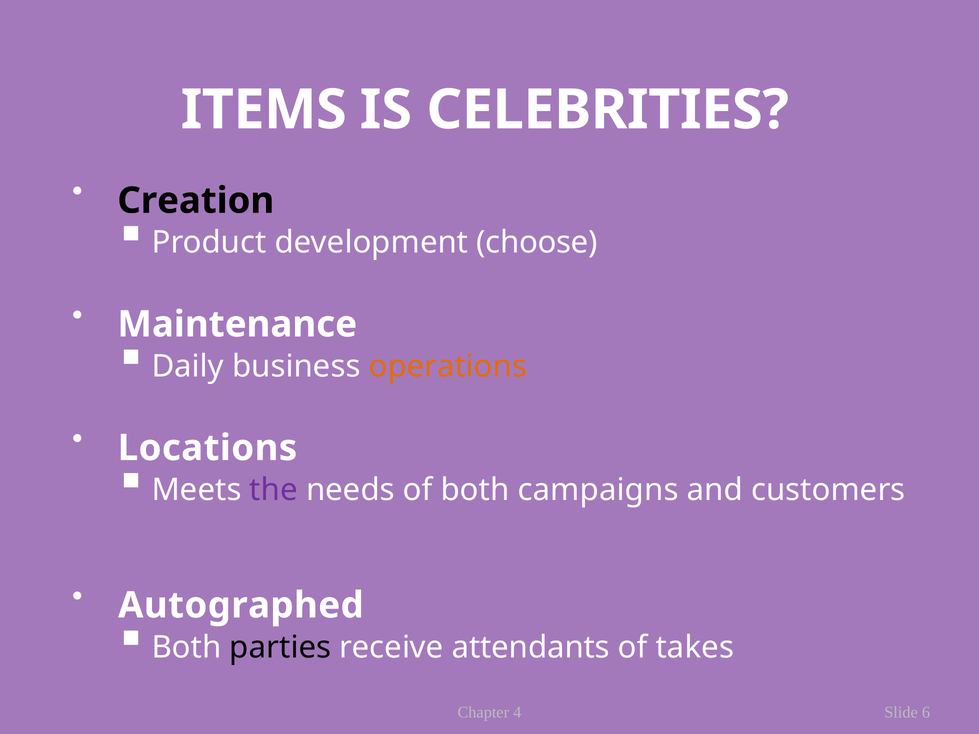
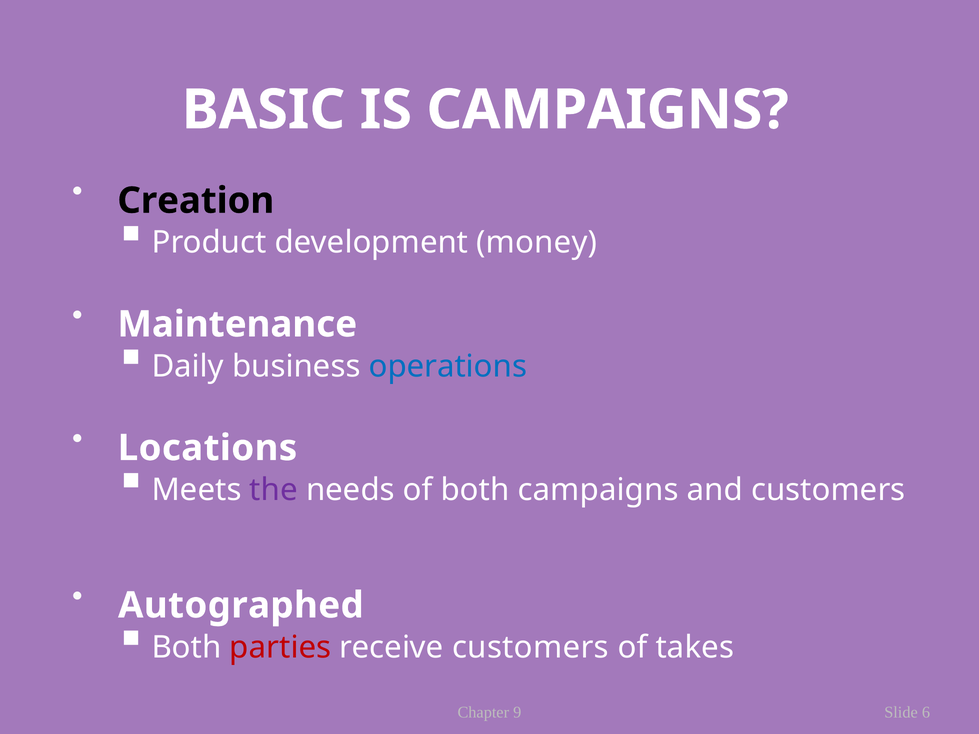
ITEMS: ITEMS -> BASIC
IS CELEBRITIES: CELEBRITIES -> CAMPAIGNS
choose: choose -> money
operations colour: orange -> blue
parties colour: black -> red
receive attendants: attendants -> customers
4: 4 -> 9
